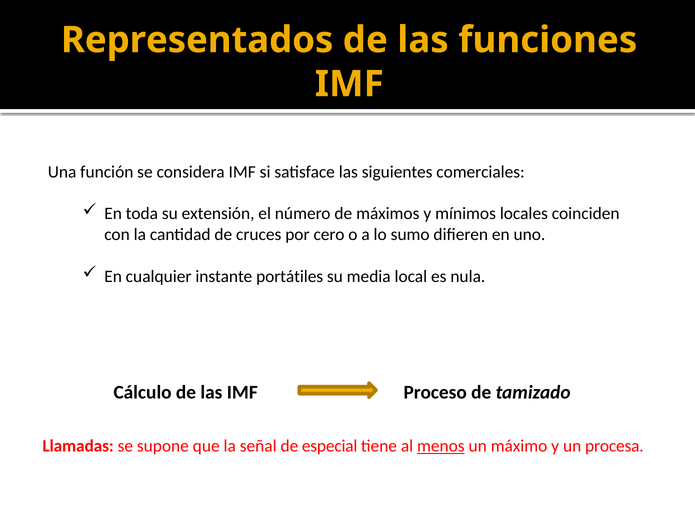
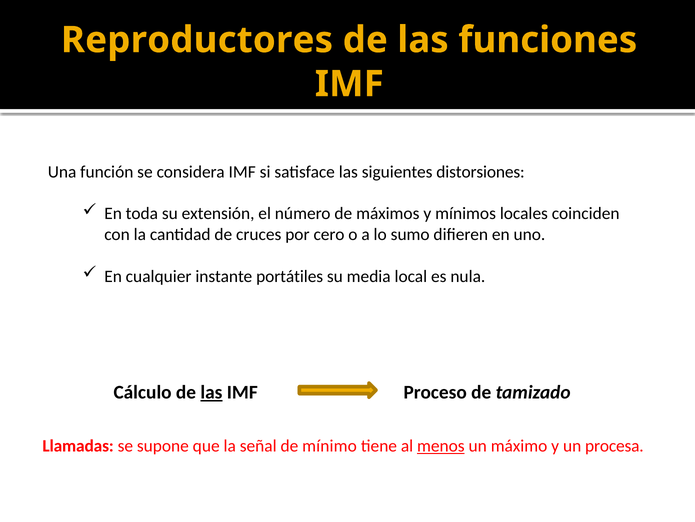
Representados: Representados -> Reproductores
comerciales: comerciales -> distorsiones
las at (211, 392) underline: none -> present
especial: especial -> mínimo
